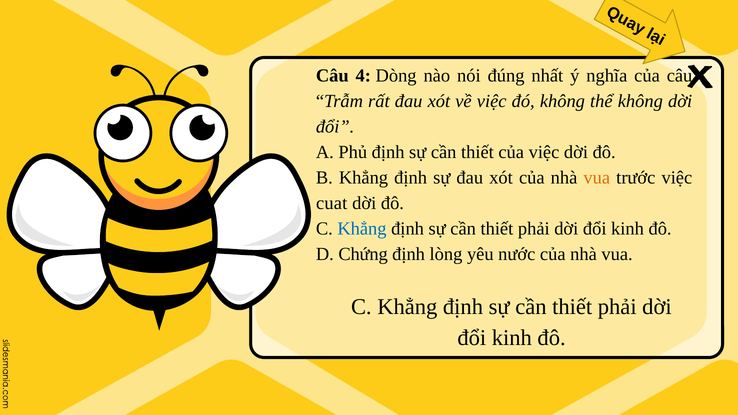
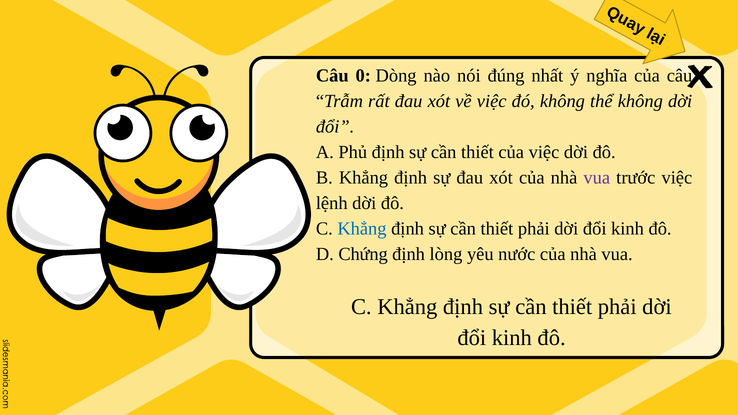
4: 4 -> 0
vua at (597, 178) colour: orange -> purple
cuat: cuat -> lệnh
